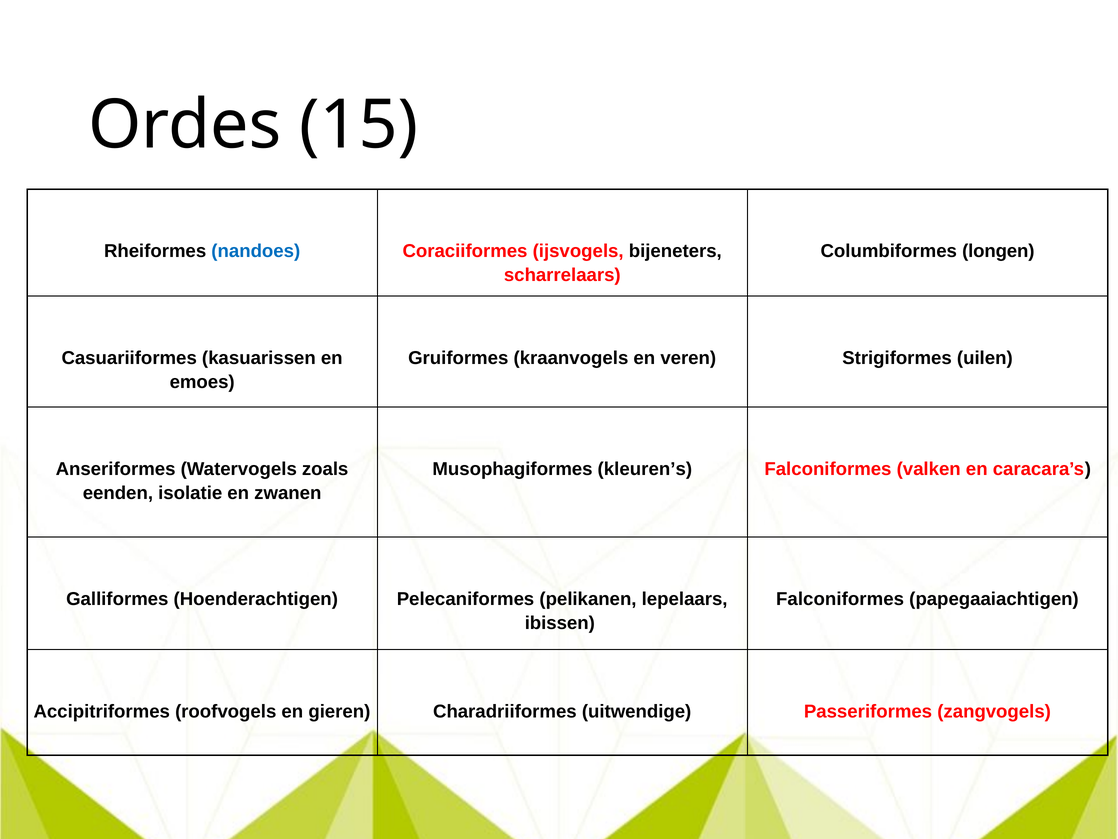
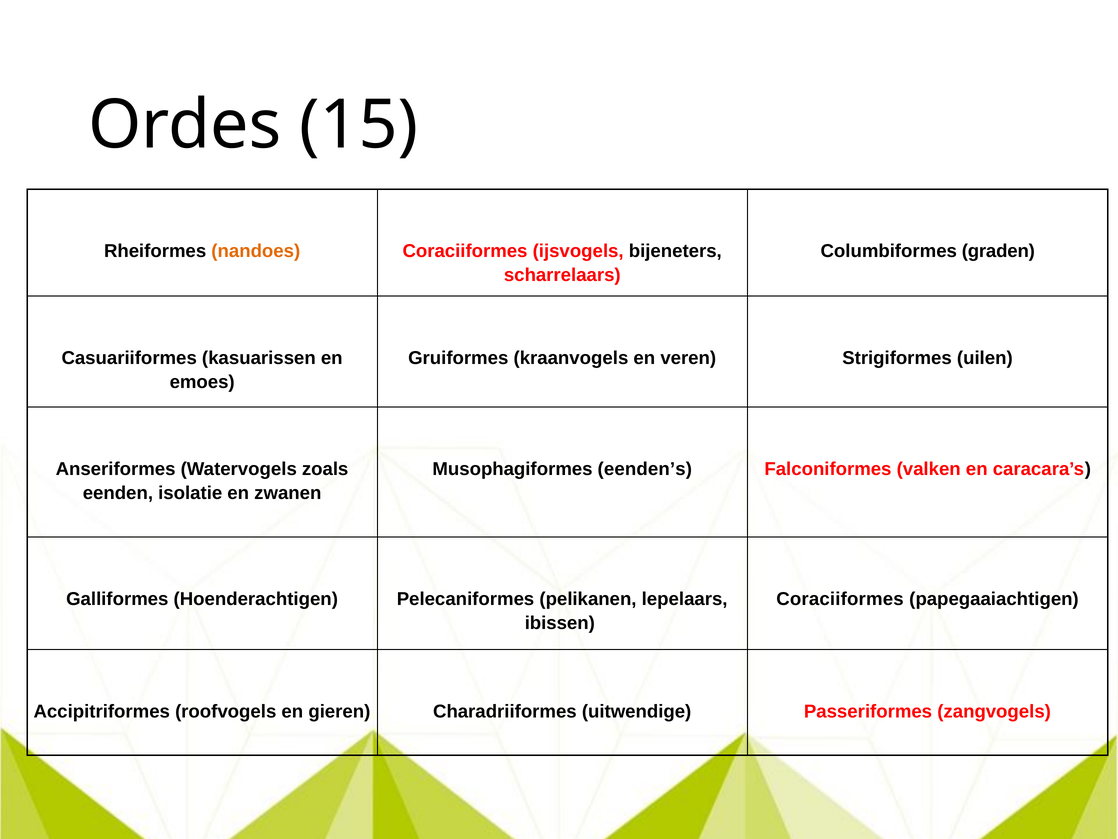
nandoes colour: blue -> orange
longen: longen -> graden
kleuren’s: kleuren’s -> eenden’s
Falconiformes at (840, 599): Falconiformes -> Coraciiformes
